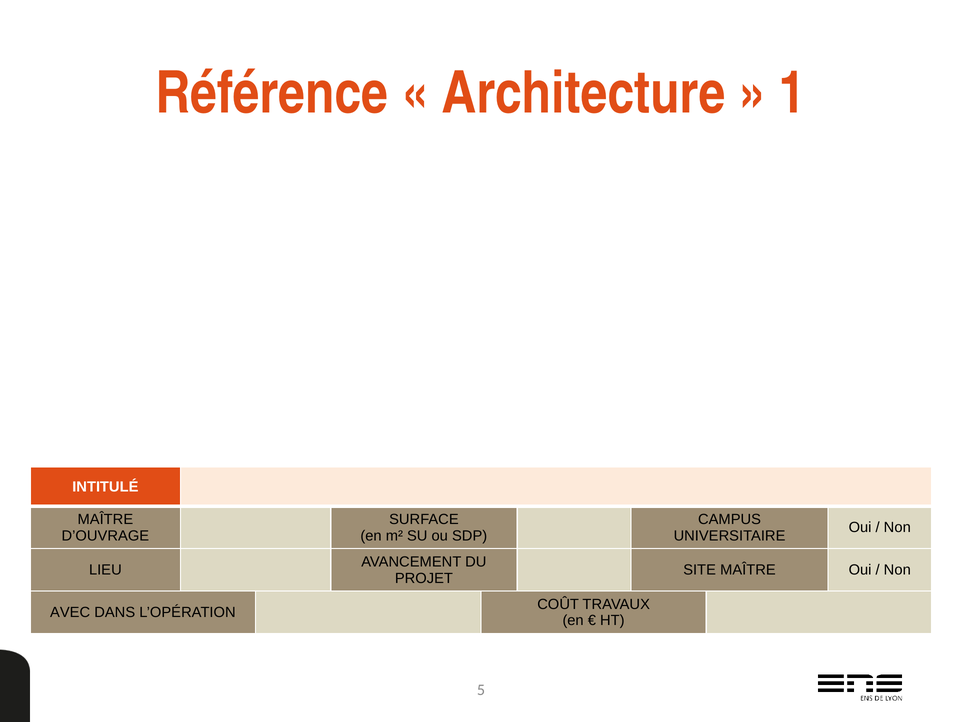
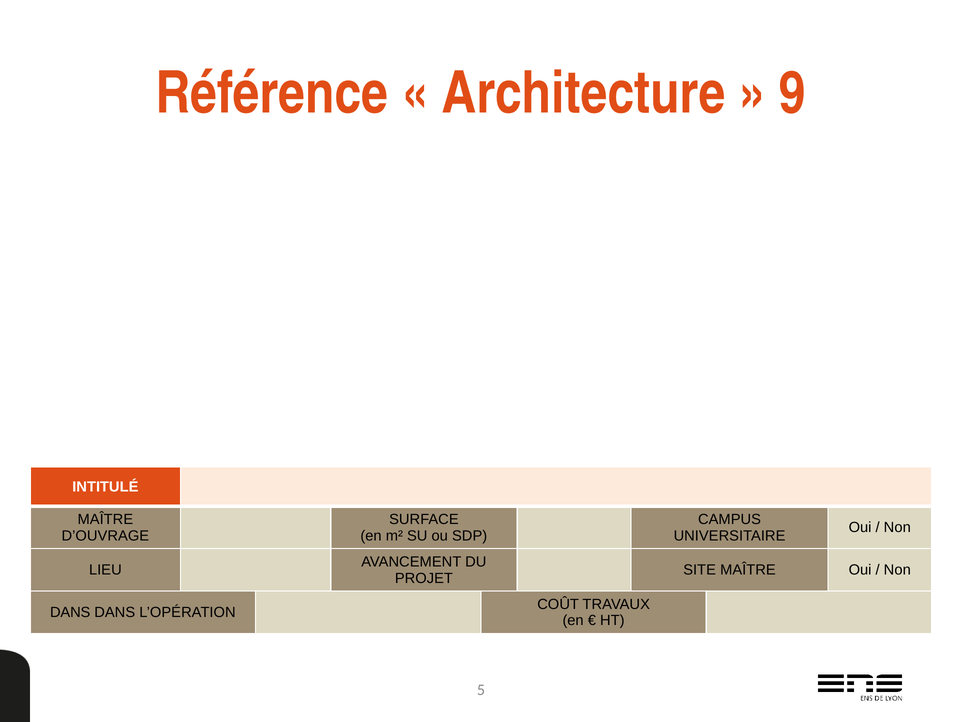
1: 1 -> 9
AVEC at (70, 612): AVEC -> DANS
